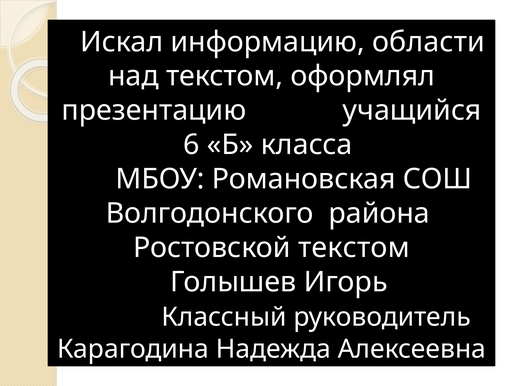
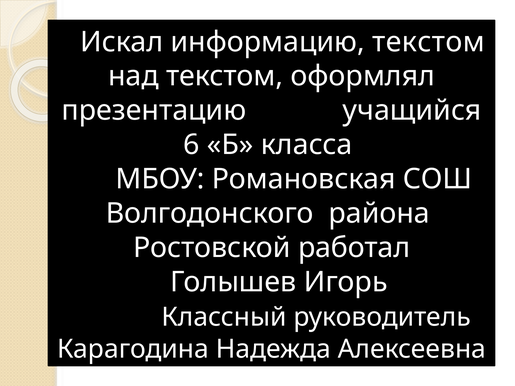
информацию области: области -> текстом
Ростовской текстом: текстом -> работал
